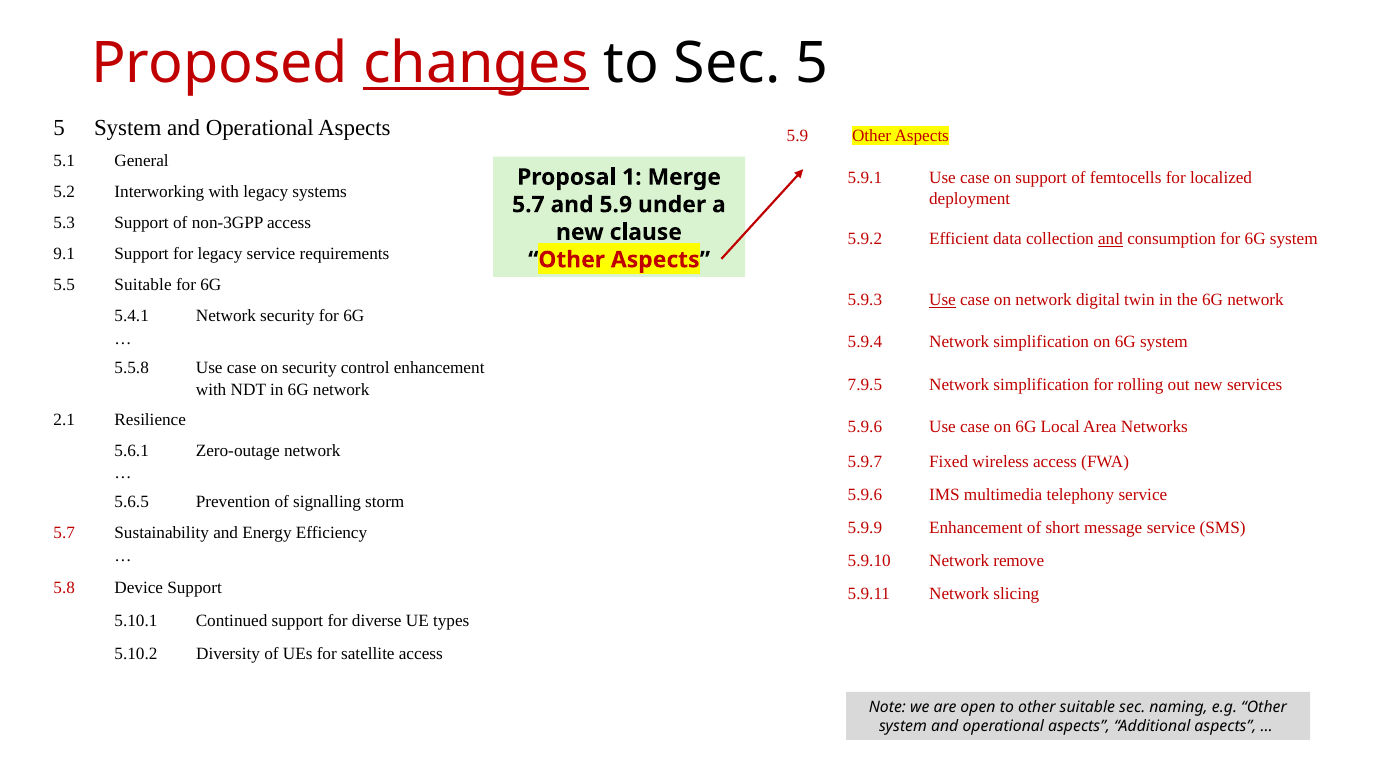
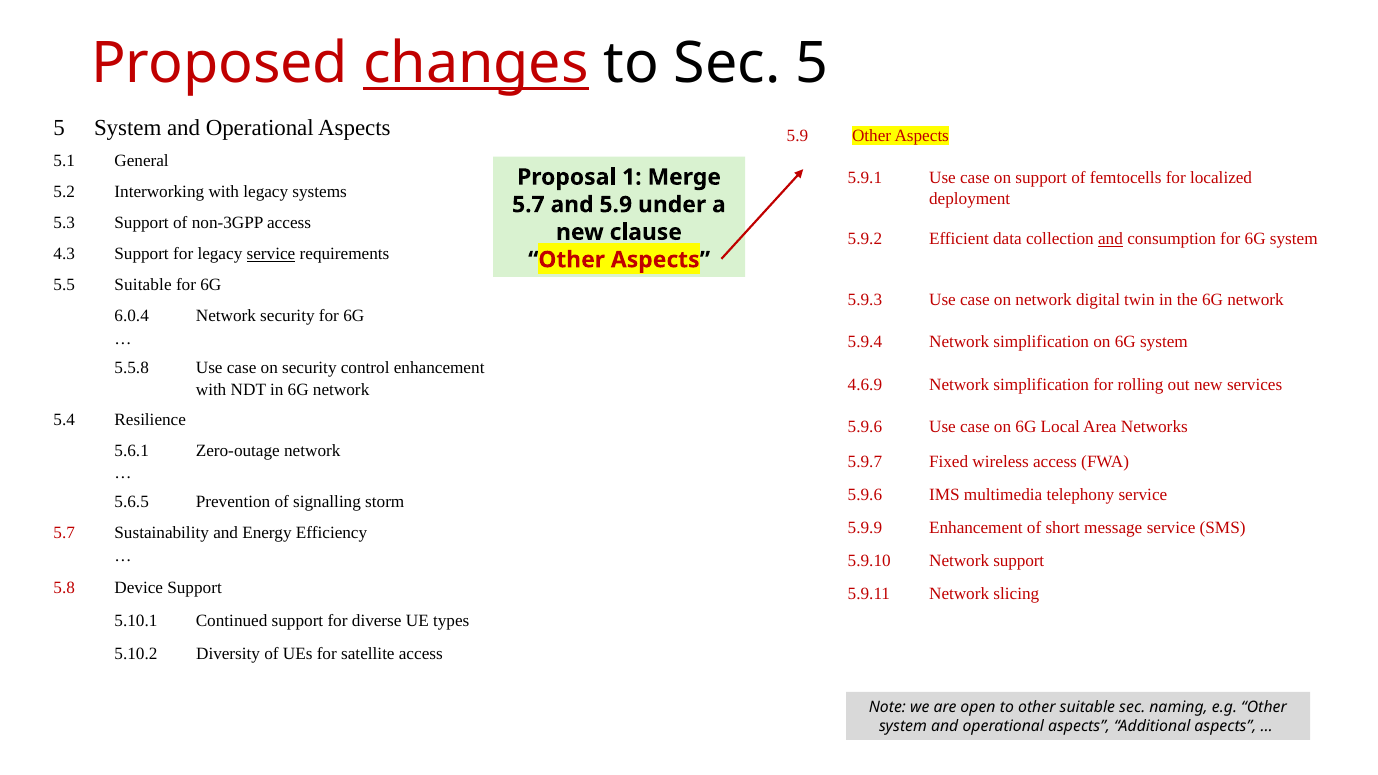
9.1: 9.1 -> 4.3
service at (271, 254) underline: none -> present
Use at (942, 300) underline: present -> none
5.4.1: 5.4.1 -> 6.0.4
7.9.5: 7.9.5 -> 4.6.9
2.1: 2.1 -> 5.4
Network remove: remove -> support
